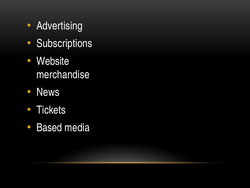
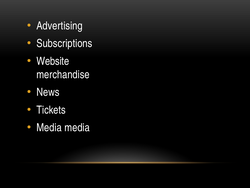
Based at (49, 127): Based -> Media
